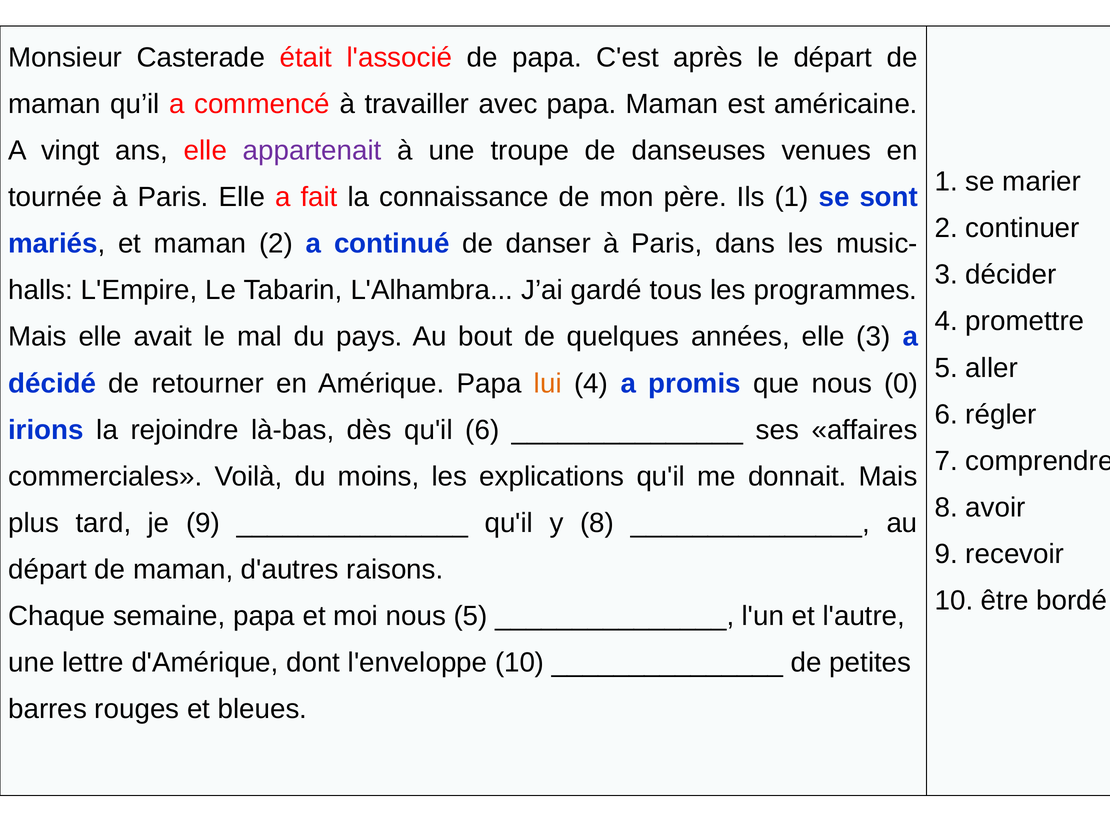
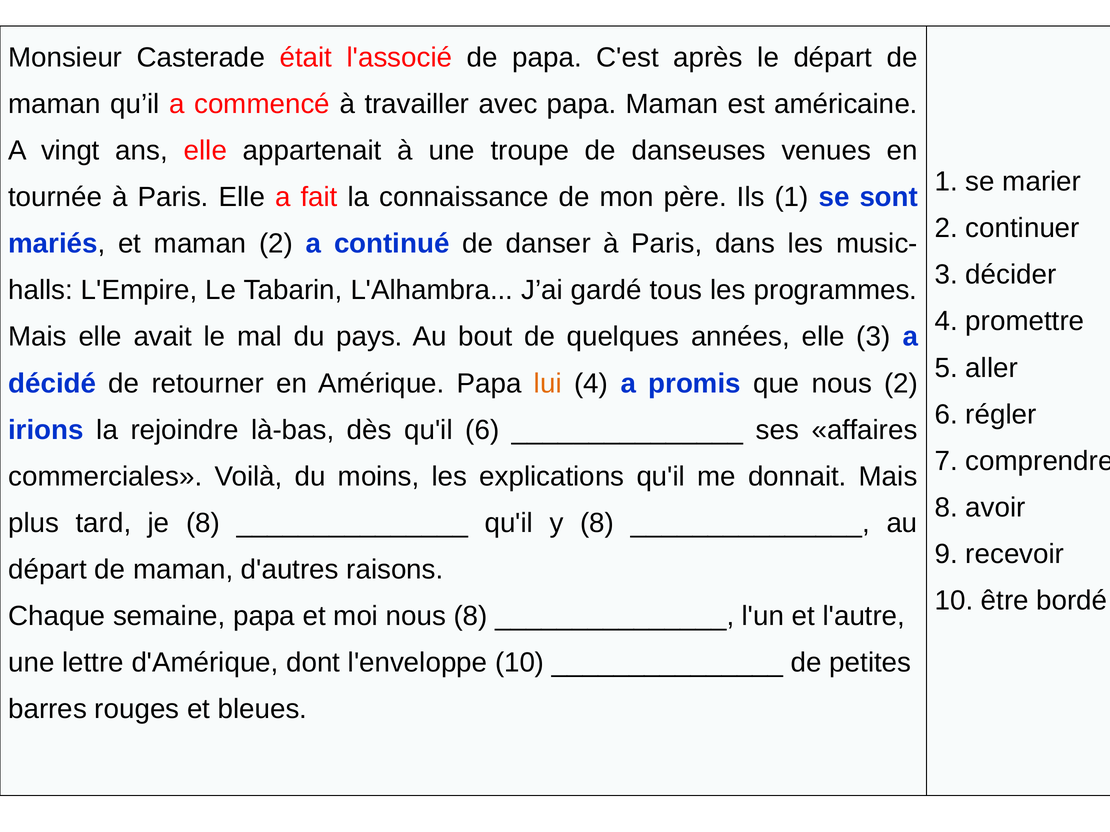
appartenait colour: purple -> black
nous 0: 0 -> 2
je 9: 9 -> 8
nous 5: 5 -> 8
